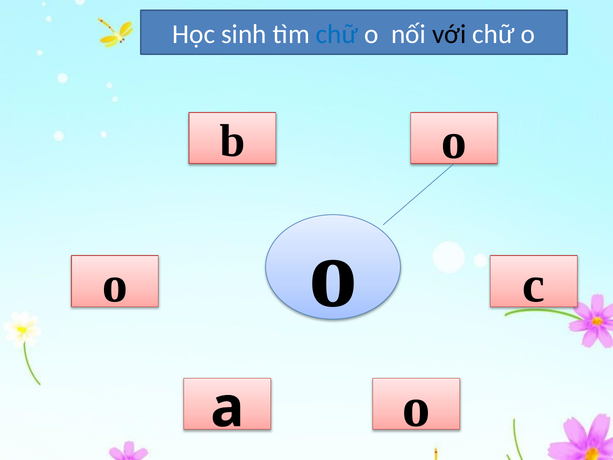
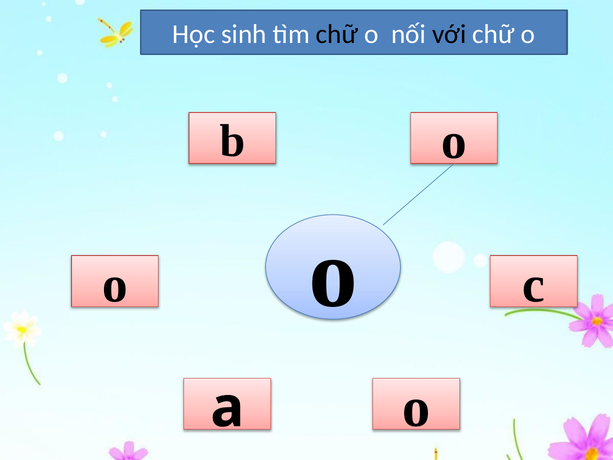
chữ at (337, 34) colour: blue -> black
